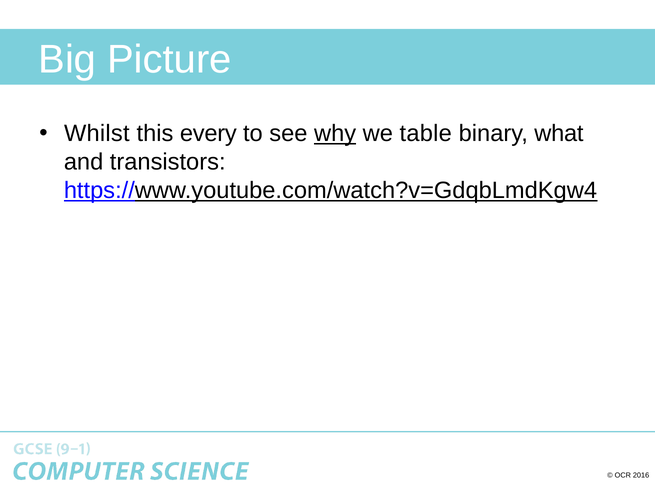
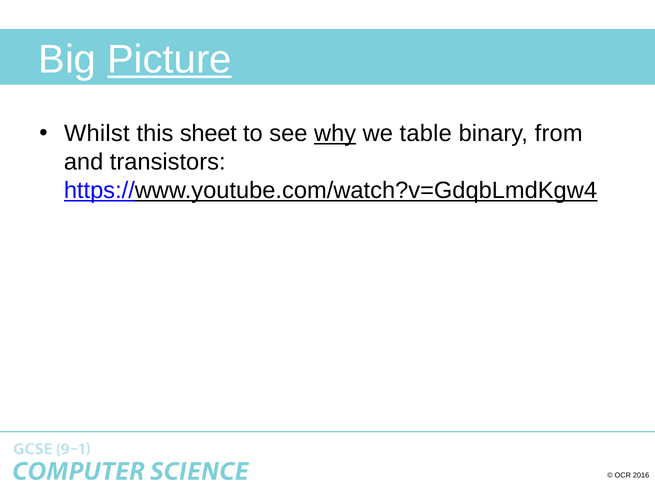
Picture underline: none -> present
every: every -> sheet
what: what -> from
